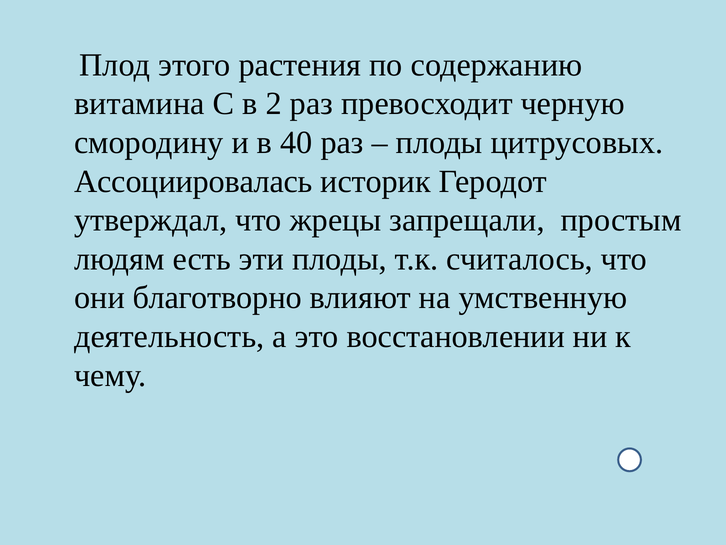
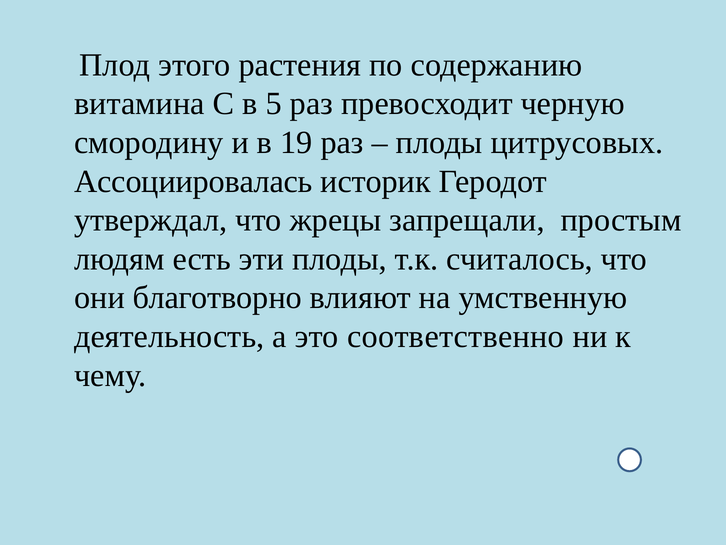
2: 2 -> 5
40: 40 -> 19
восстановлении: восстановлении -> соответственно
